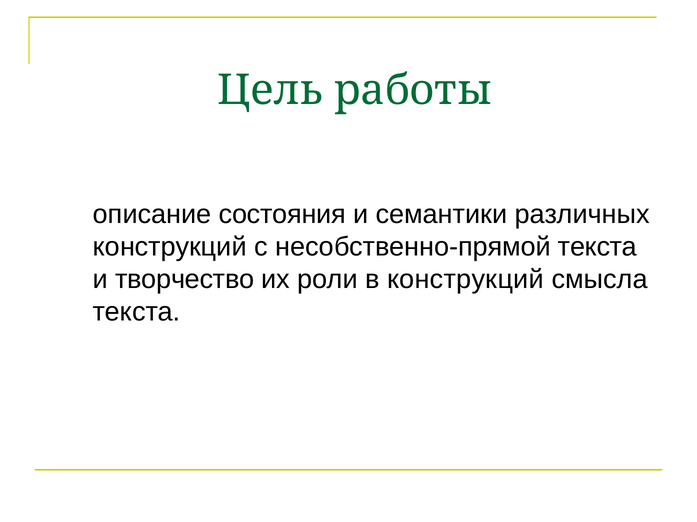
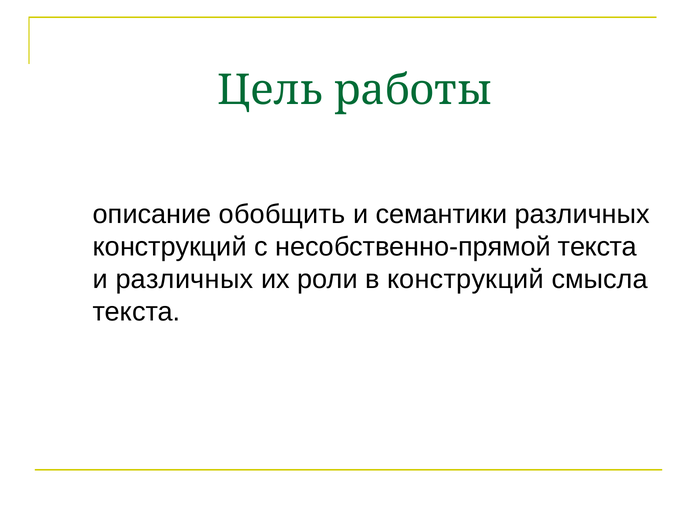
состояния: состояния -> обобщить
и творчество: творчество -> различных
